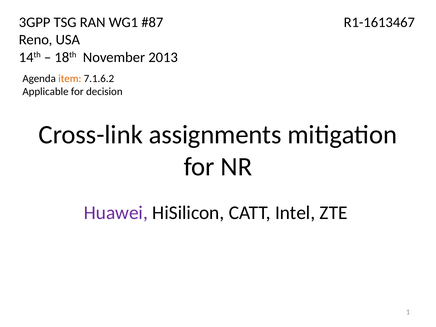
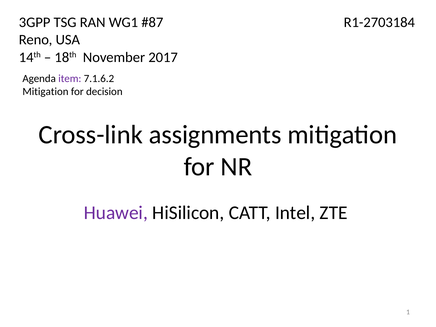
R1-1613467: R1-1613467 -> R1-2703184
2013: 2013 -> 2017
item colour: orange -> purple
Applicable at (45, 92): Applicable -> Mitigation
